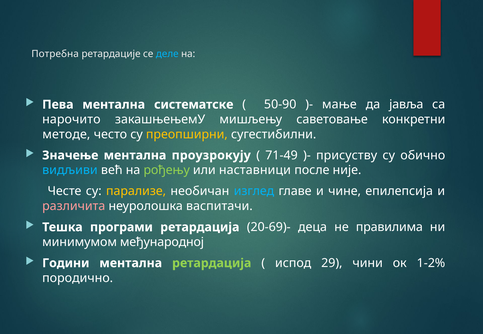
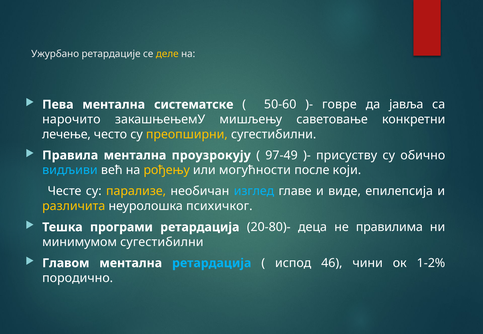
Потребна: Потребна -> Ужурбано
деле colour: light blue -> yellow
50-90: 50-90 -> 50-60
мање: мање -> говре
методе: методе -> лечење
Значење: Значење -> Правила
71-49: 71-49 -> 97-49
рођењу colour: light green -> yellow
наставници: наставници -> могућности
није: није -> који
чине: чине -> виде
различита colour: pink -> yellow
васпитачи: васпитачи -> психичког
20-69)-: 20-69)- -> 20-80)-
минимумом међународној: међународној -> сугестибилни
Години: Години -> Главом
ретардација at (212, 263) colour: light green -> light blue
29: 29 -> 46
